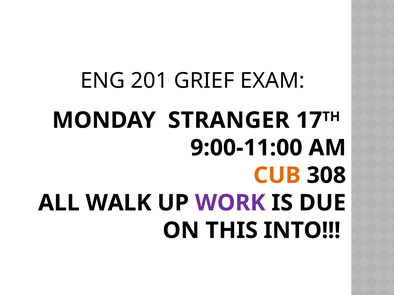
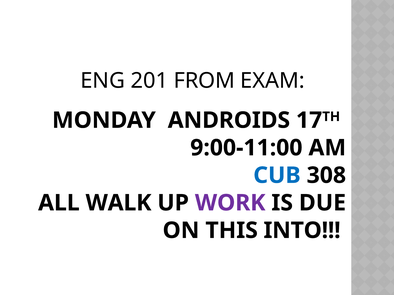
GRIEF: GRIEF -> FROM
STRANGER: STRANGER -> ANDROIDS
CUB colour: orange -> blue
